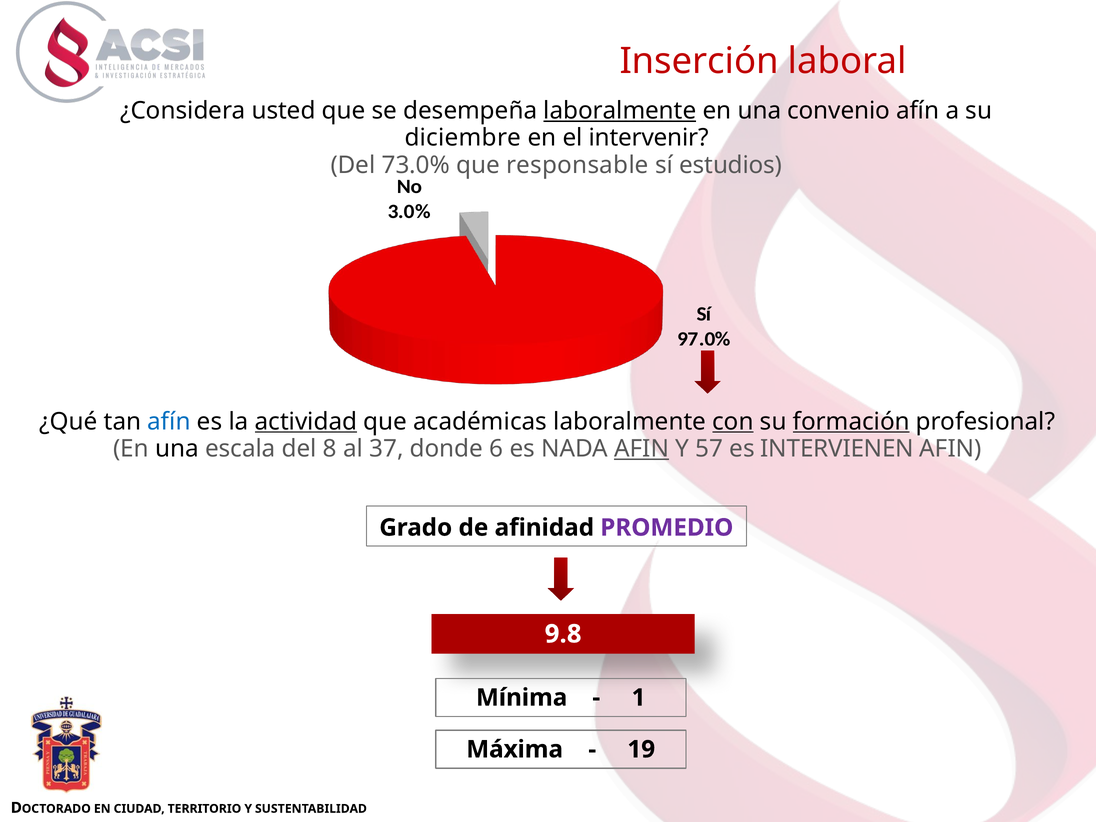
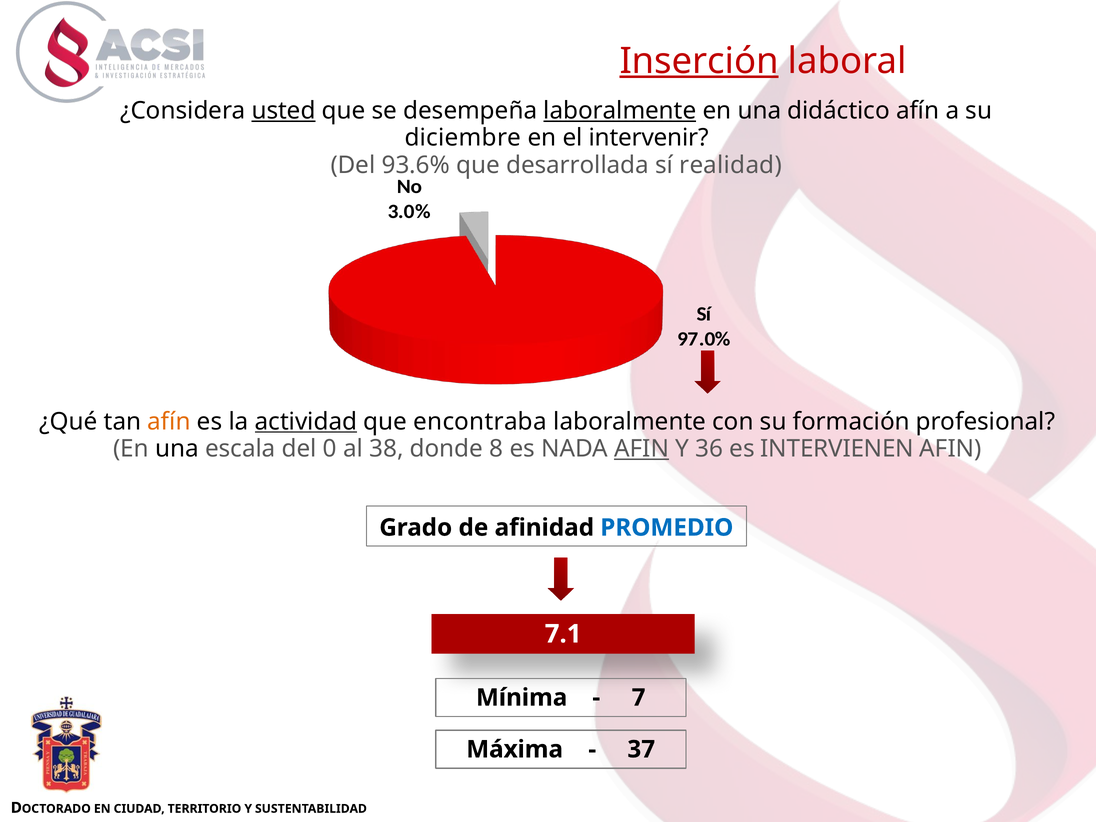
Inserción underline: none -> present
usted underline: none -> present
convenio: convenio -> didáctico
73.0%: 73.0% -> 93.6%
responsable: responsable -> desarrollada
estudios: estudios -> realidad
afín at (169, 422) colour: blue -> orange
académicas: académicas -> encontraba
con underline: present -> none
formación underline: present -> none
8: 8 -> 0
37: 37 -> 38
6: 6 -> 8
57: 57 -> 36
PROMEDIO colour: purple -> blue
9.8: 9.8 -> 7.1
1: 1 -> 7
19: 19 -> 37
